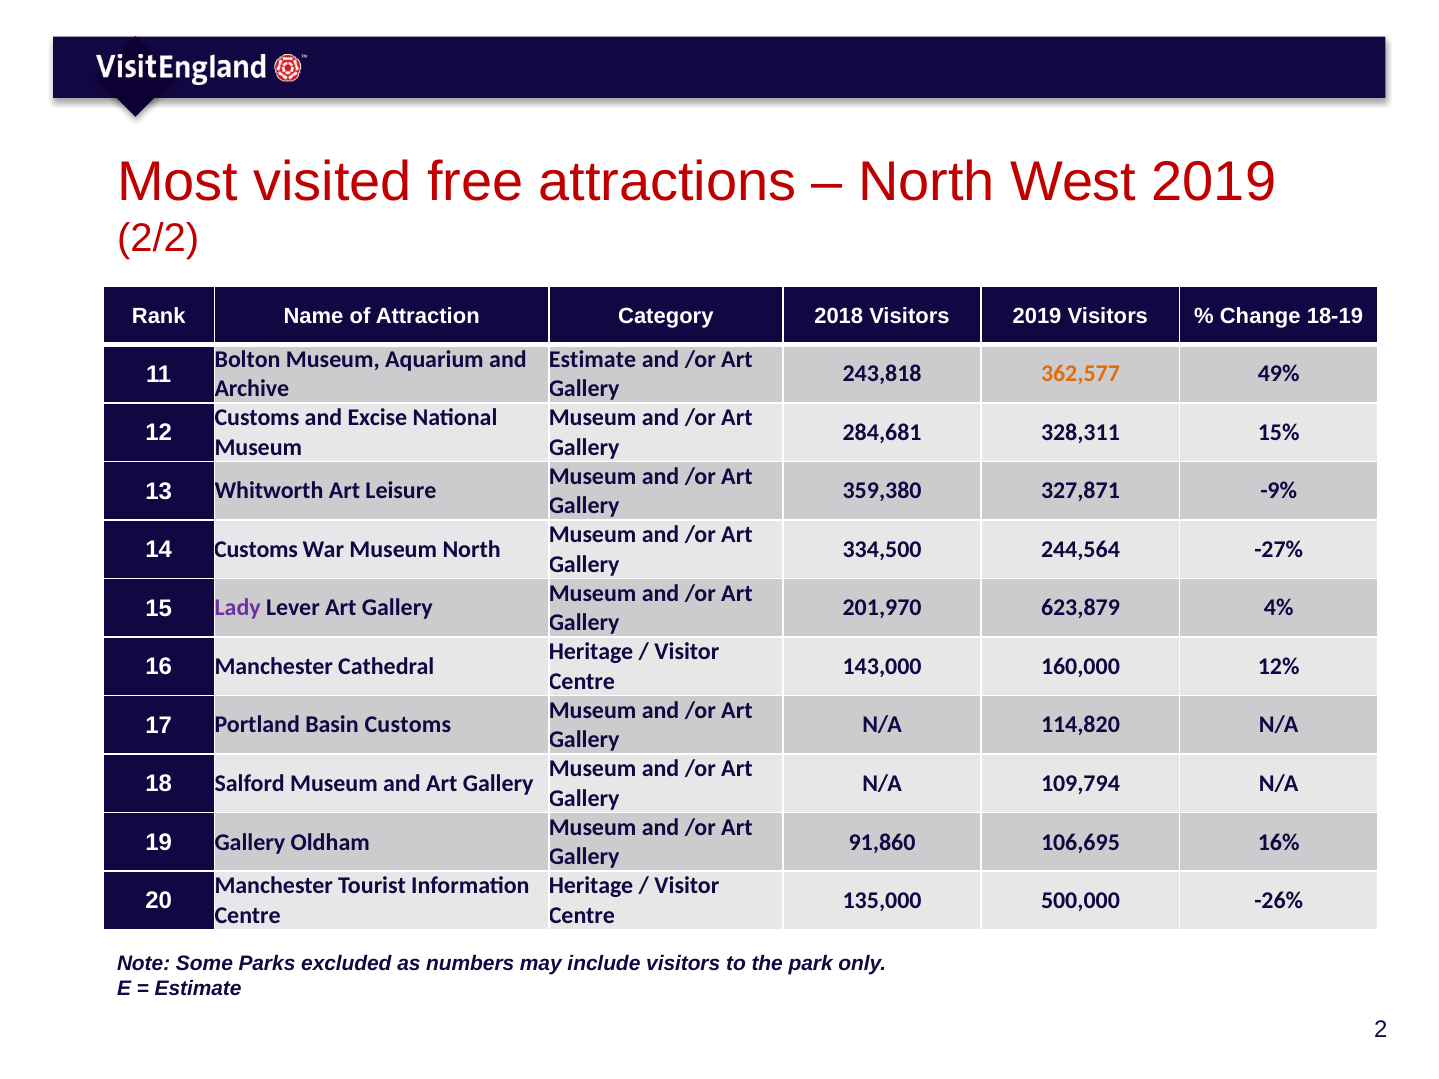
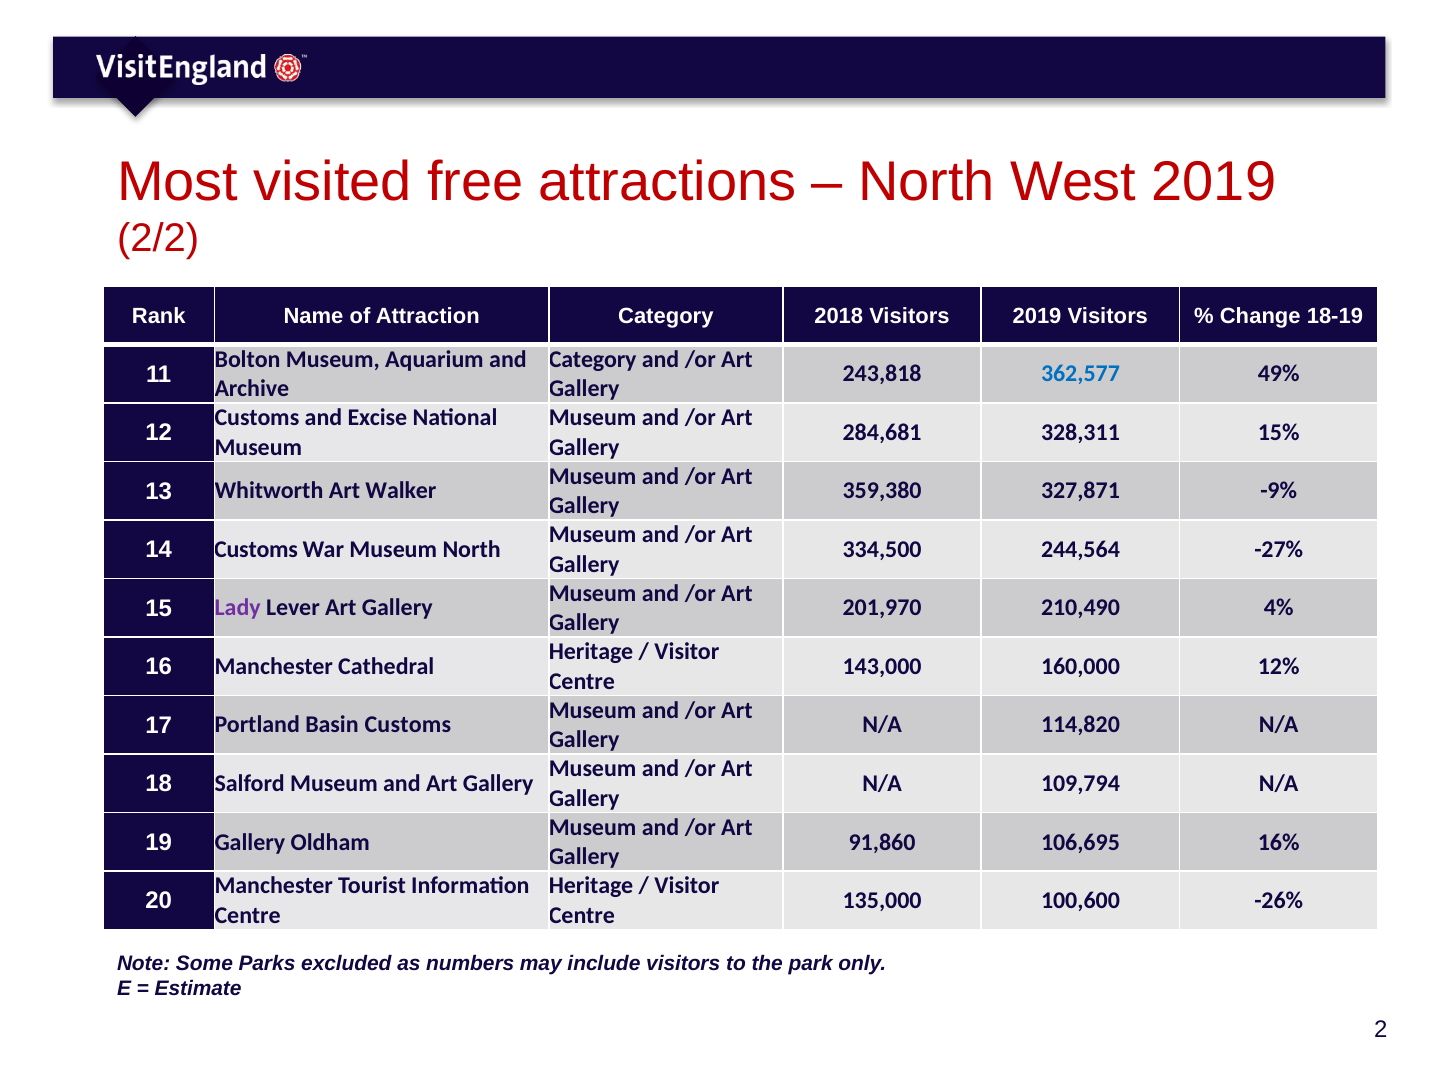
Estimate at (593, 359): Estimate -> Category
362,577 colour: orange -> blue
Leisure: Leisure -> Walker
623,879: 623,879 -> 210,490
500,000: 500,000 -> 100,600
